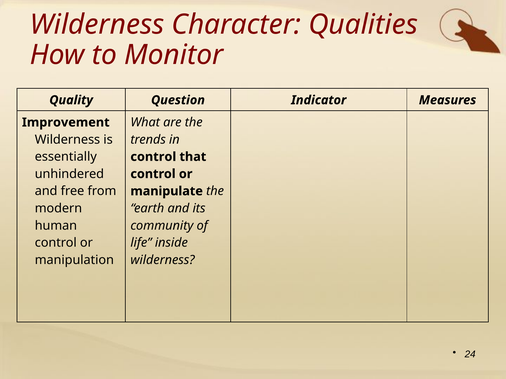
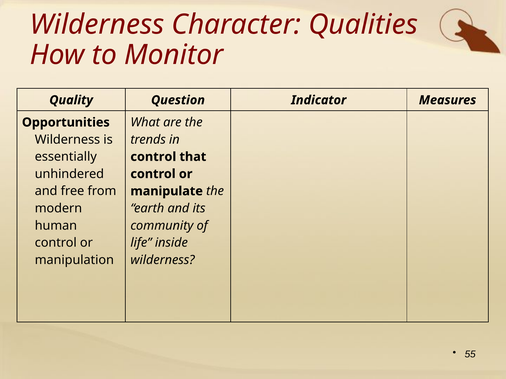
Improvement: Improvement -> Opportunities
24: 24 -> 55
